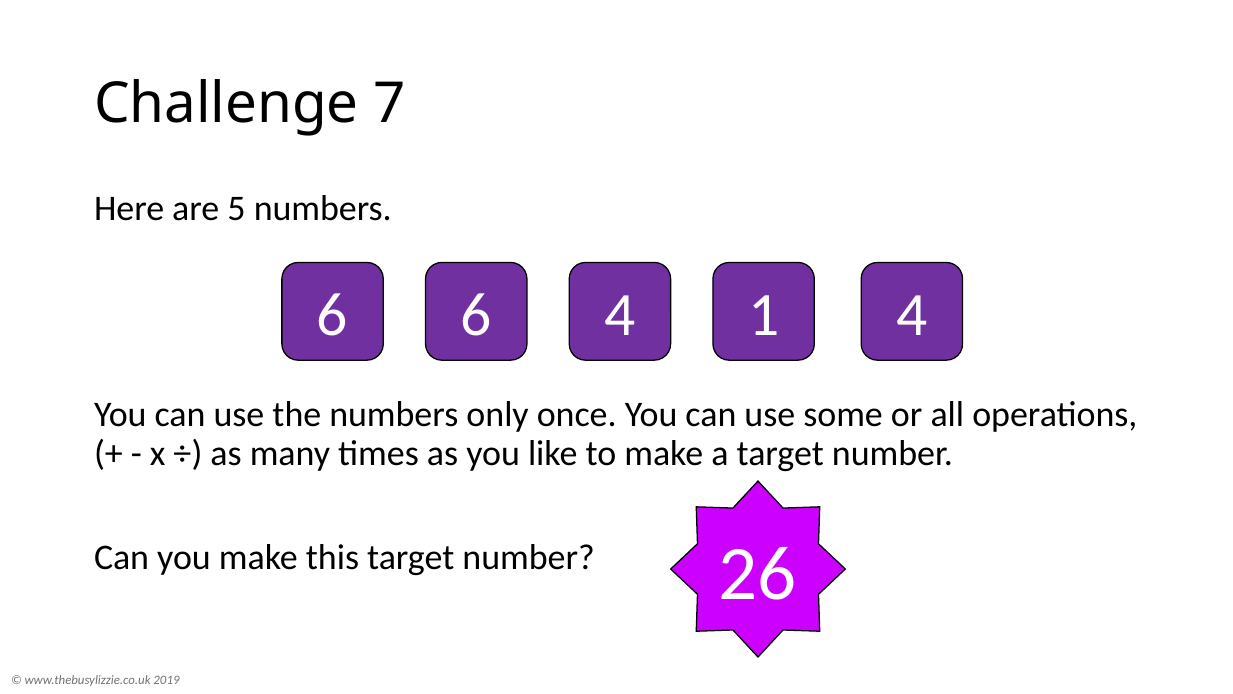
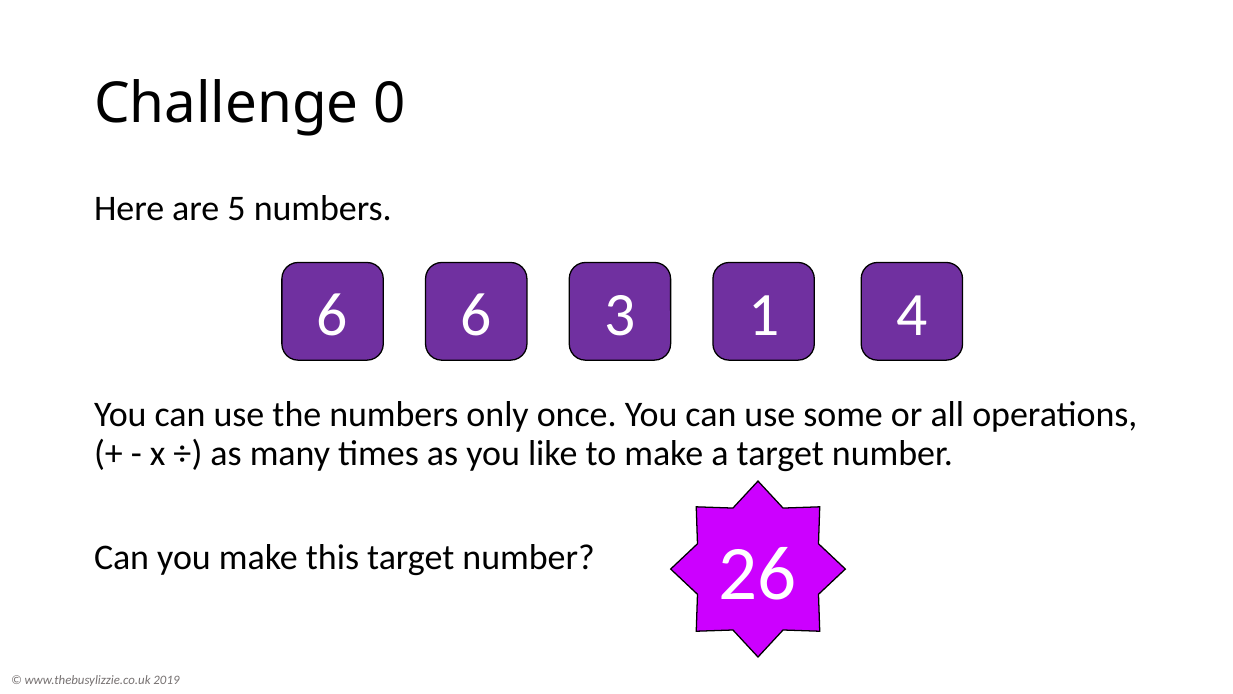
7: 7 -> 0
6 4: 4 -> 3
